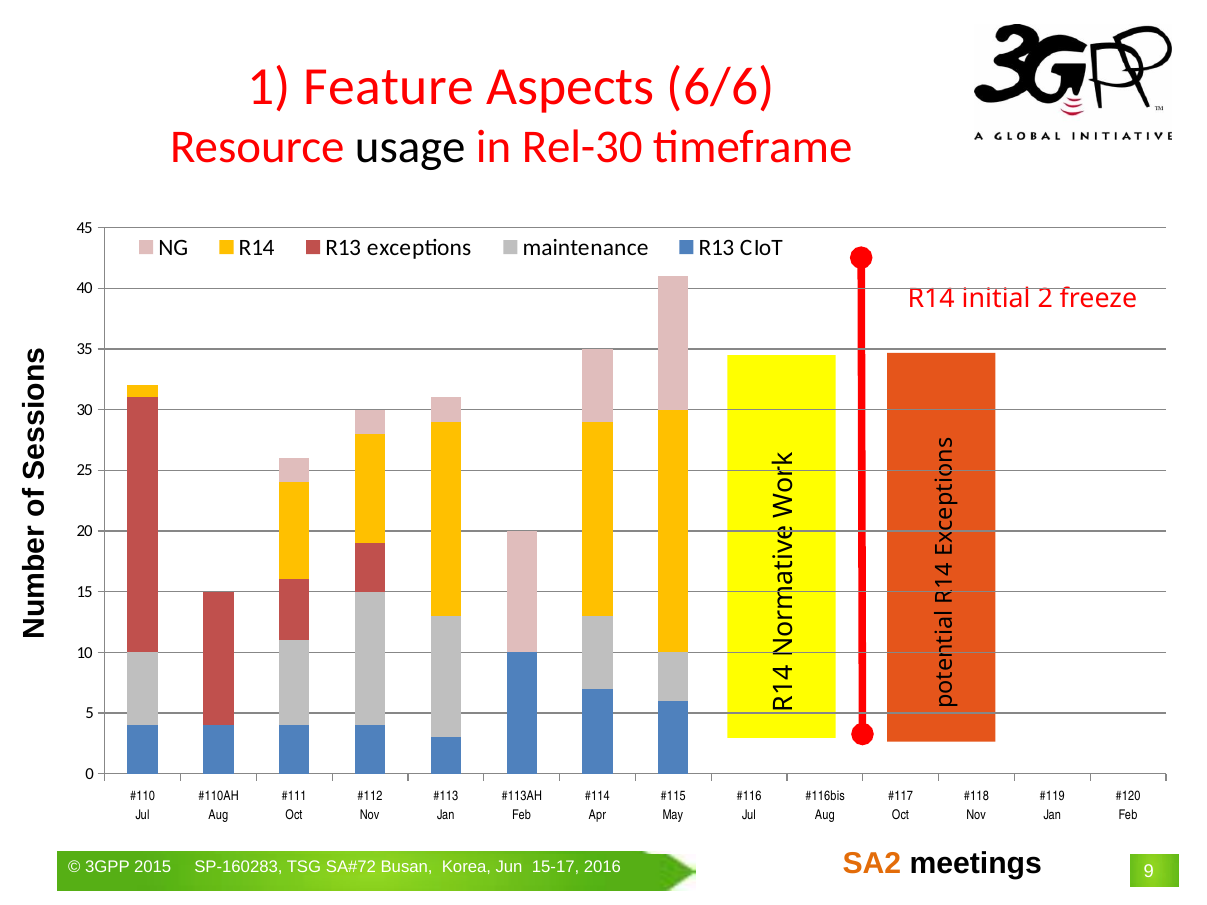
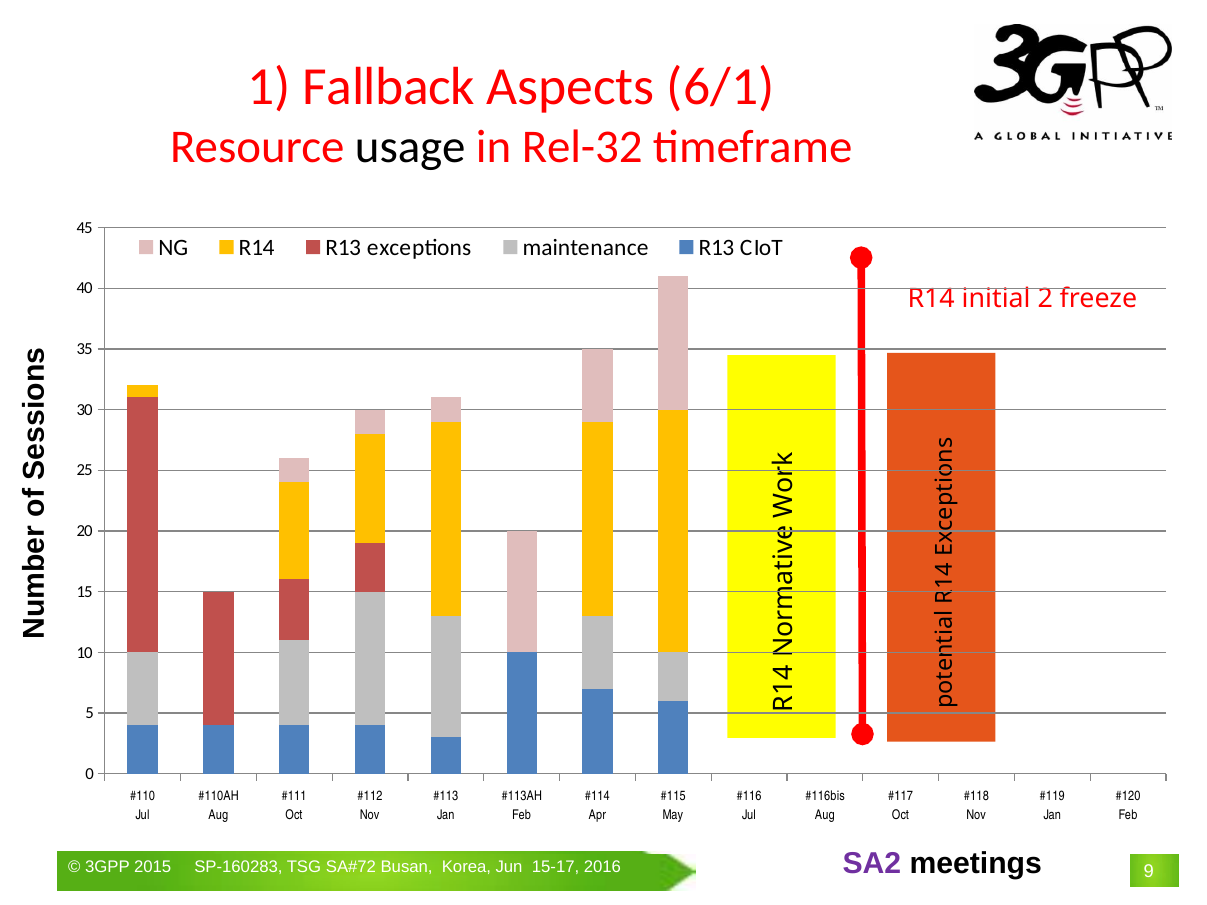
Feature: Feature -> Fallback
6/6: 6/6 -> 6/1
Rel-30: Rel-30 -> Rel-32
SA2 colour: orange -> purple
